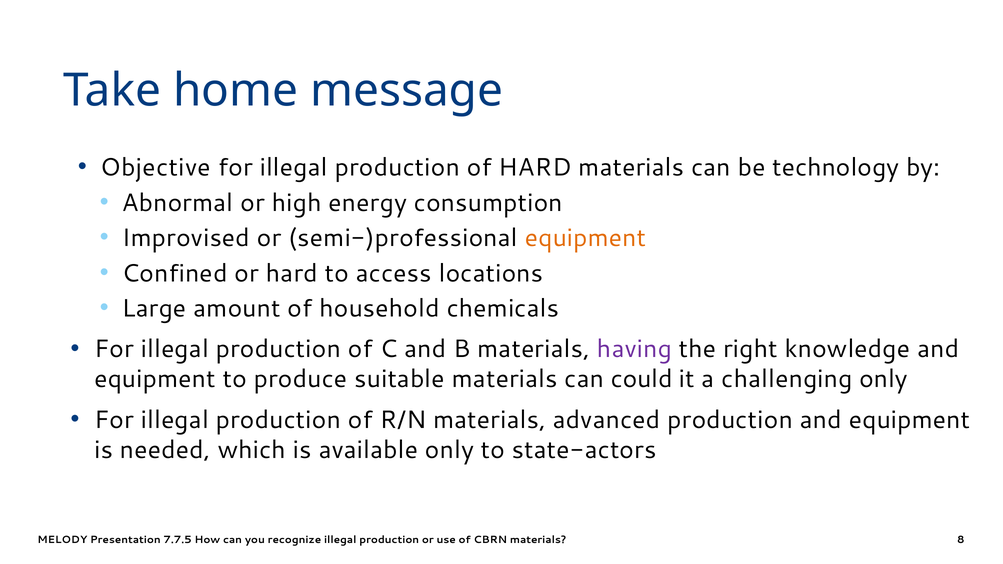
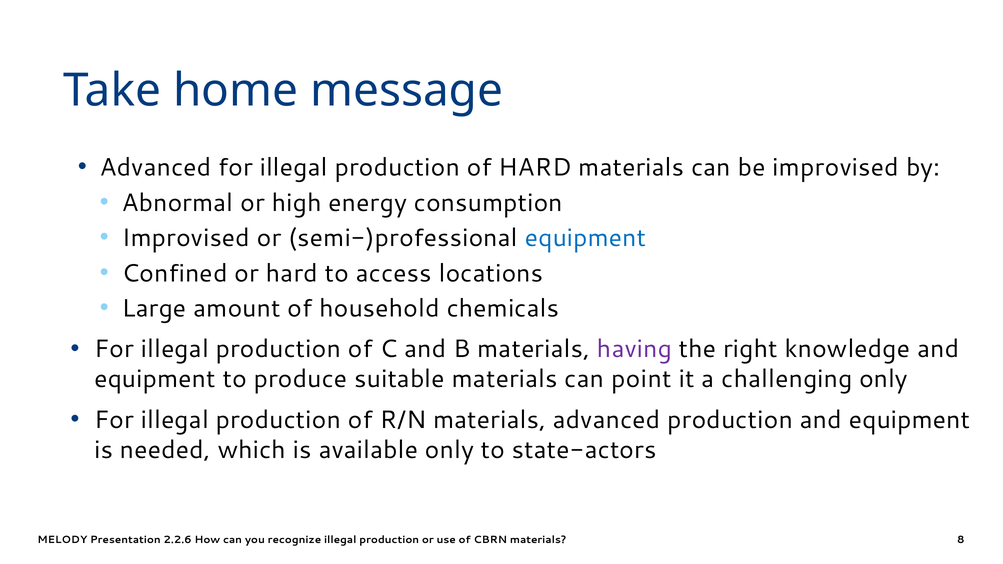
Objective at (156, 167): Objective -> Advanced
be technology: technology -> improvised
equipment at (586, 238) colour: orange -> blue
could: could -> point
7.7.5: 7.7.5 -> 2.2.6
